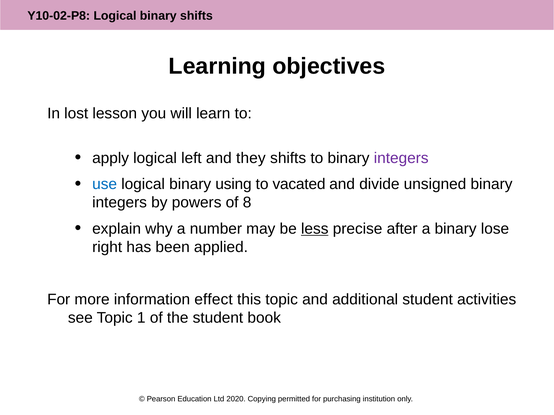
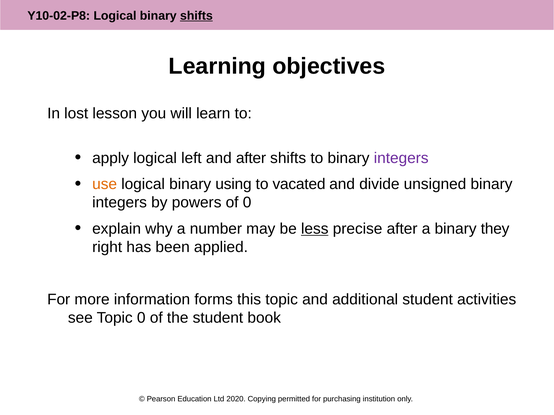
shifts at (196, 16) underline: none -> present
and they: they -> after
use colour: blue -> orange
of 8: 8 -> 0
lose: lose -> they
effect: effect -> forms
Topic 1: 1 -> 0
